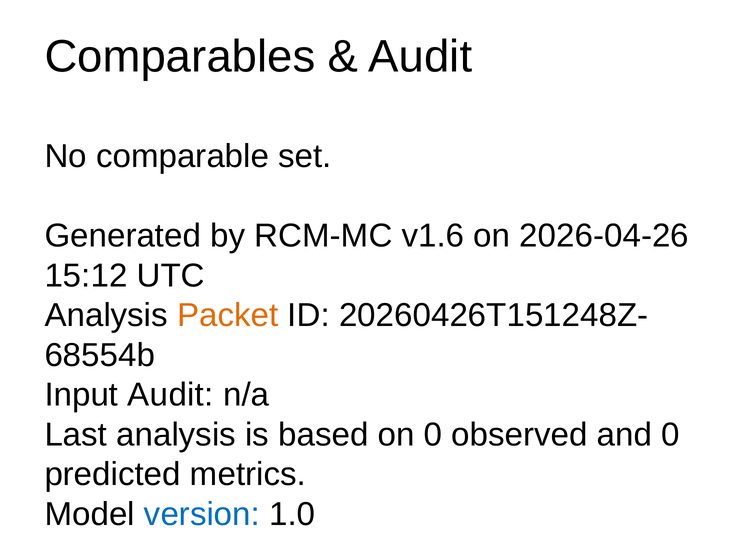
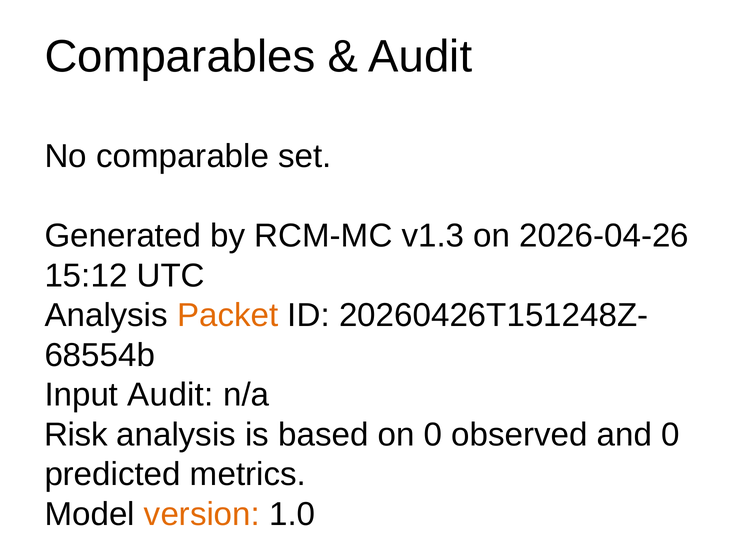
v1.6: v1.6 -> v1.3
Last: Last -> Risk
version colour: blue -> orange
